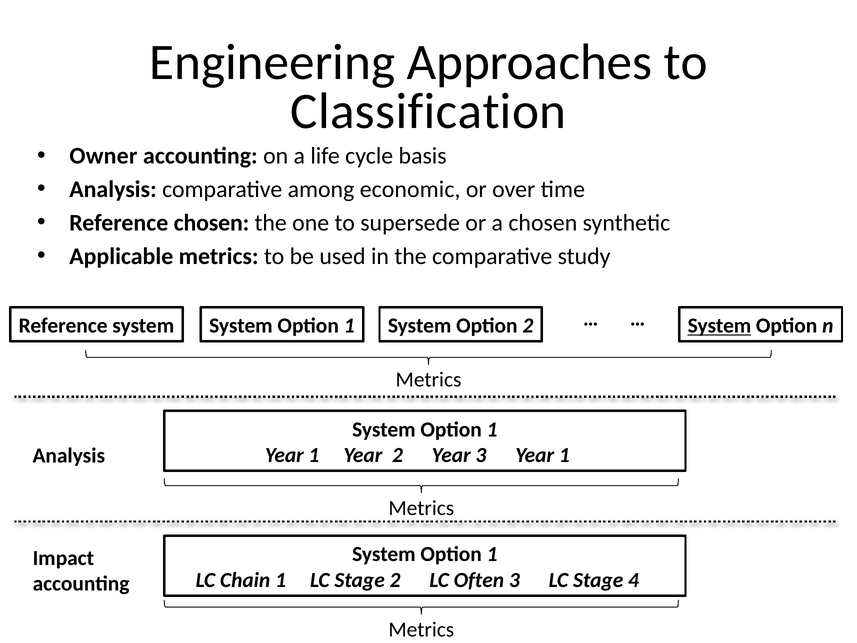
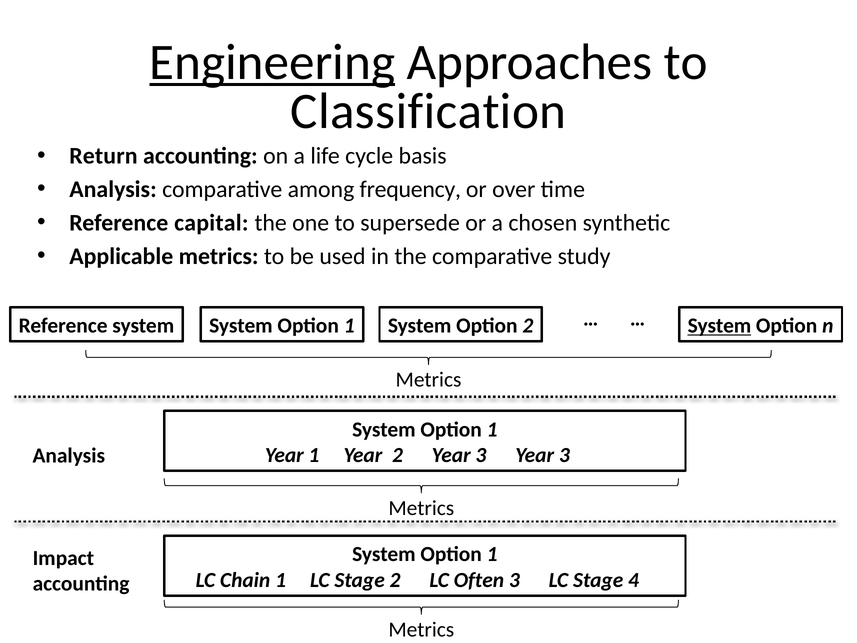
Engineering underline: none -> present
Owner: Owner -> Return
economic: economic -> frequency
Reference chosen: chosen -> capital
3 Year 1: 1 -> 3
